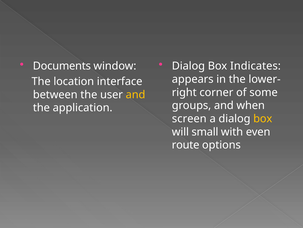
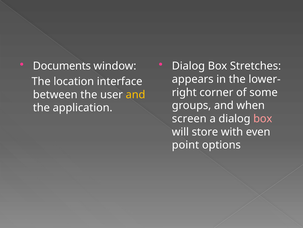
Indicates: Indicates -> Stretches
box at (263, 118) colour: yellow -> pink
small: small -> store
route: route -> point
